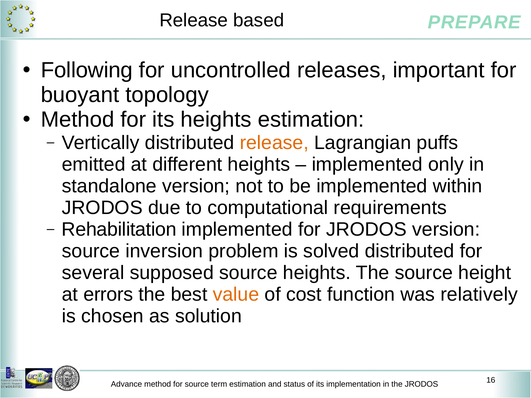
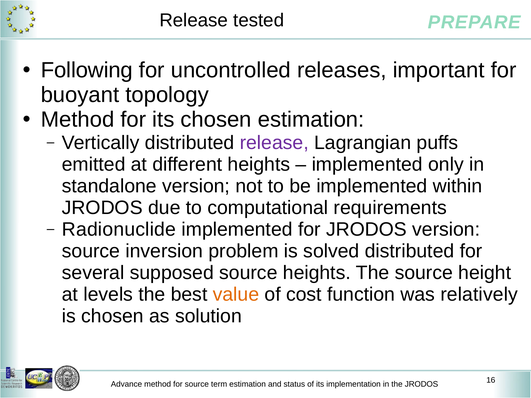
based: based -> tested
its heights: heights -> chosen
release at (274, 143) colour: orange -> purple
Rehabilitation: Rehabilitation -> Radionuclide
errors: errors -> levels
